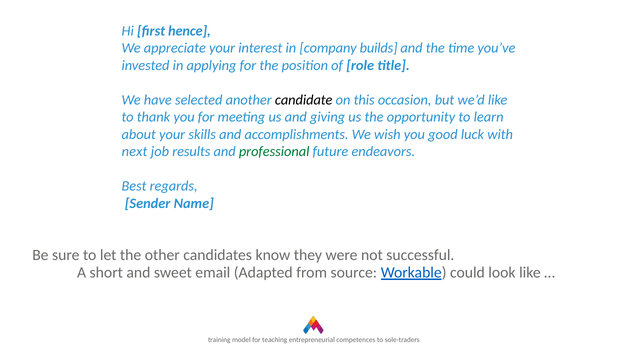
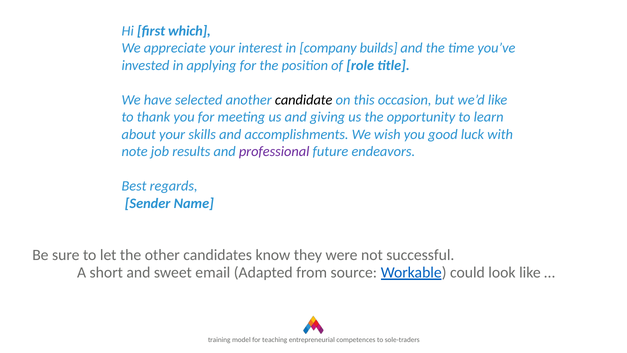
hence: hence -> which
next: next -> note
professional colour: green -> purple
